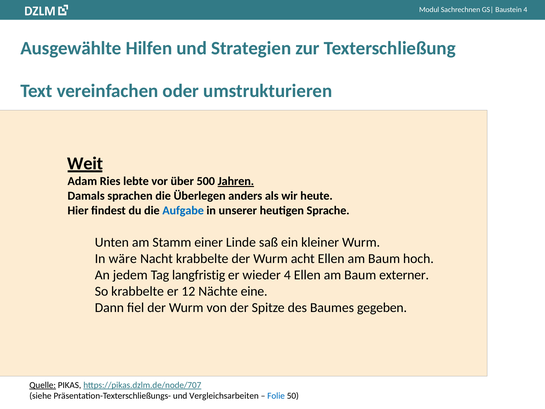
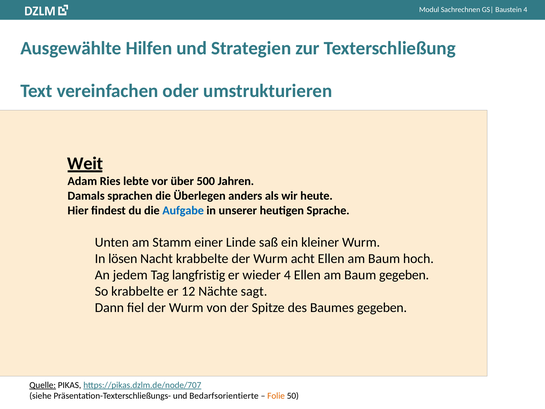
Jahren underline: present -> none
wäre: wäre -> lösen
Baum externer: externer -> gegeben
eine: eine -> sagt
Vergleichsarbeiten: Vergleichsarbeiten -> Bedarfsorientierte
Folie colour: blue -> orange
